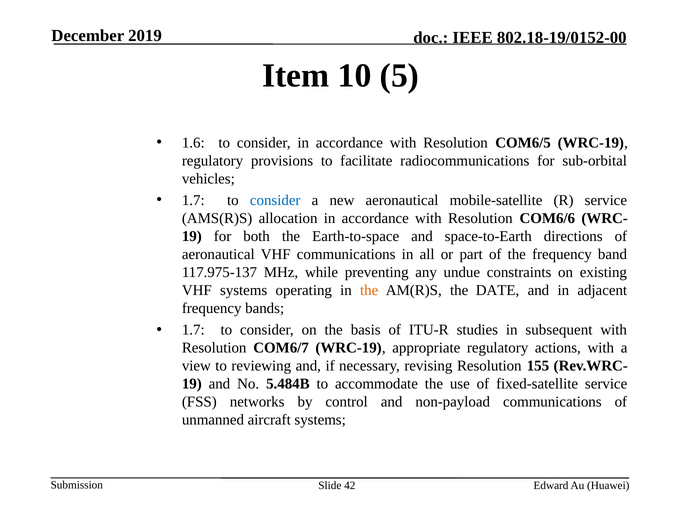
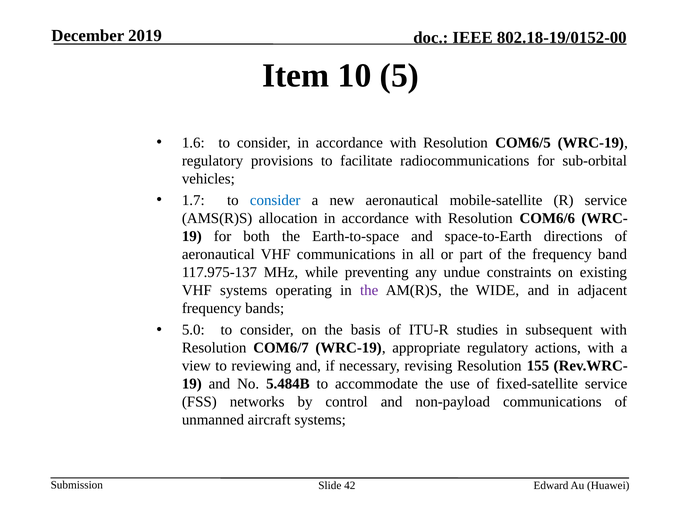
the at (369, 290) colour: orange -> purple
DATE: DATE -> WIDE
1.7 at (193, 330): 1.7 -> 5.0
